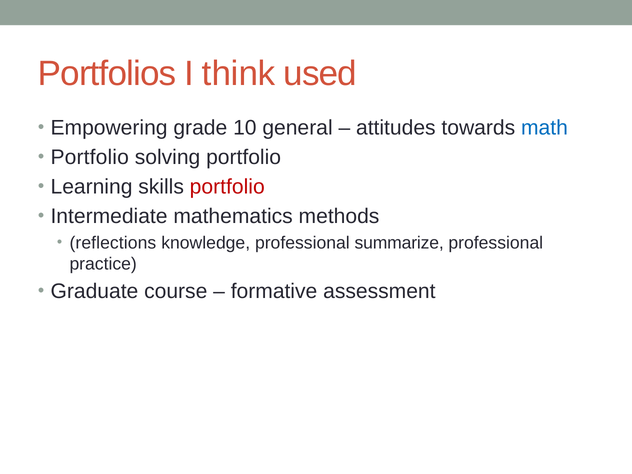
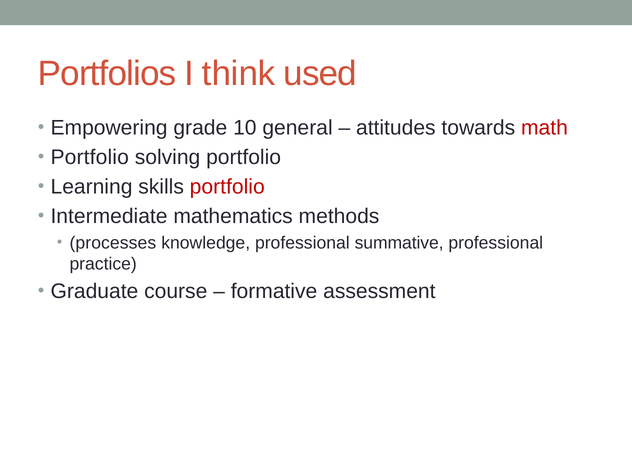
math colour: blue -> red
reflections: reflections -> processes
summarize: summarize -> summative
